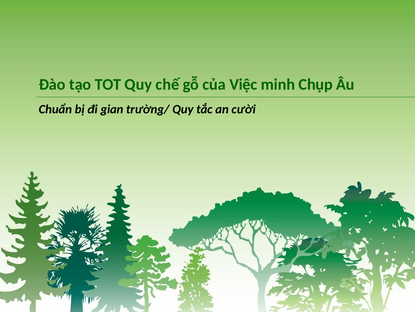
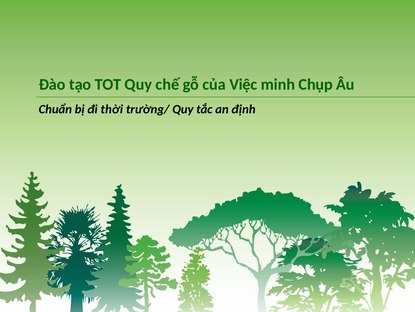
gian: gian -> thời
cười: cười -> định
